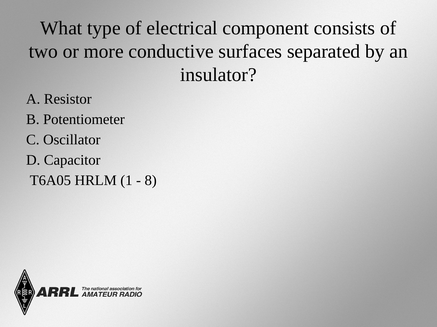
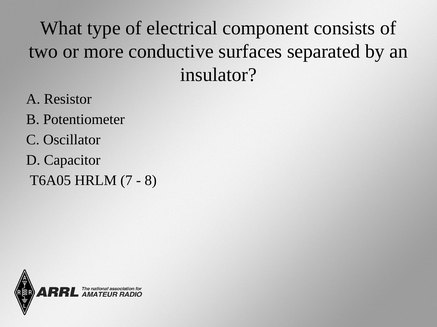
1: 1 -> 7
